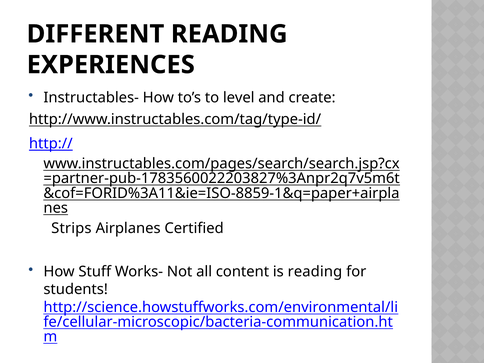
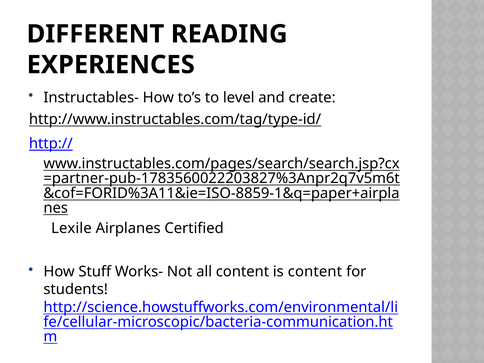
Strips: Strips -> Lexile
is reading: reading -> content
